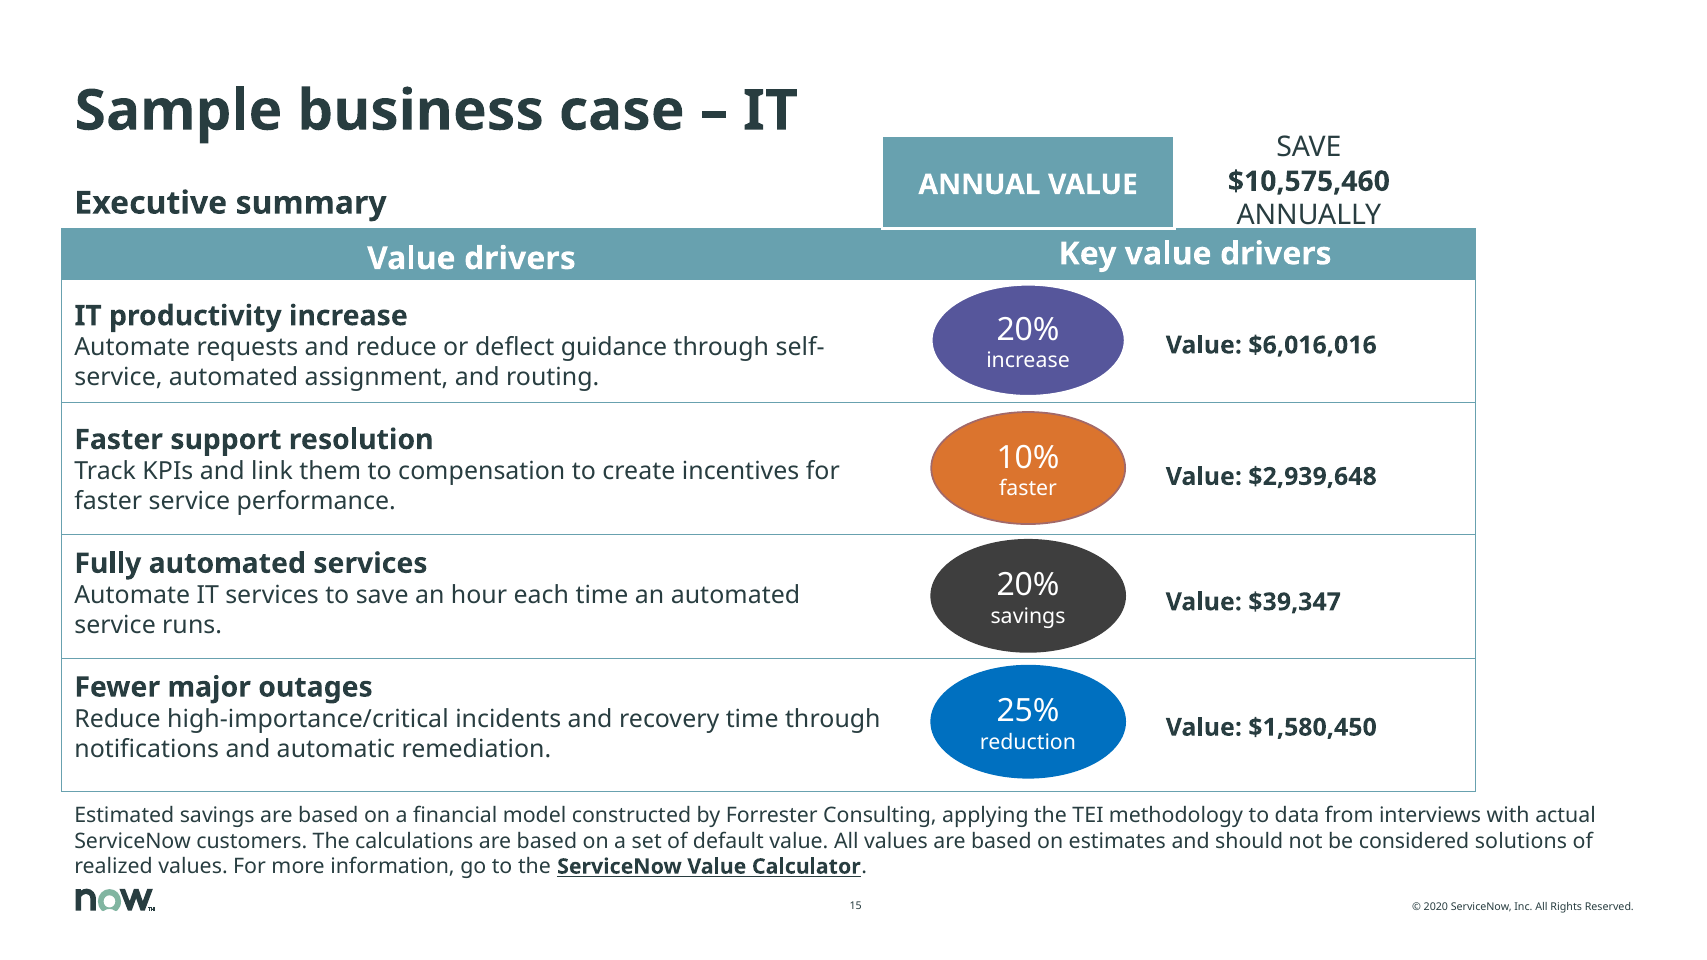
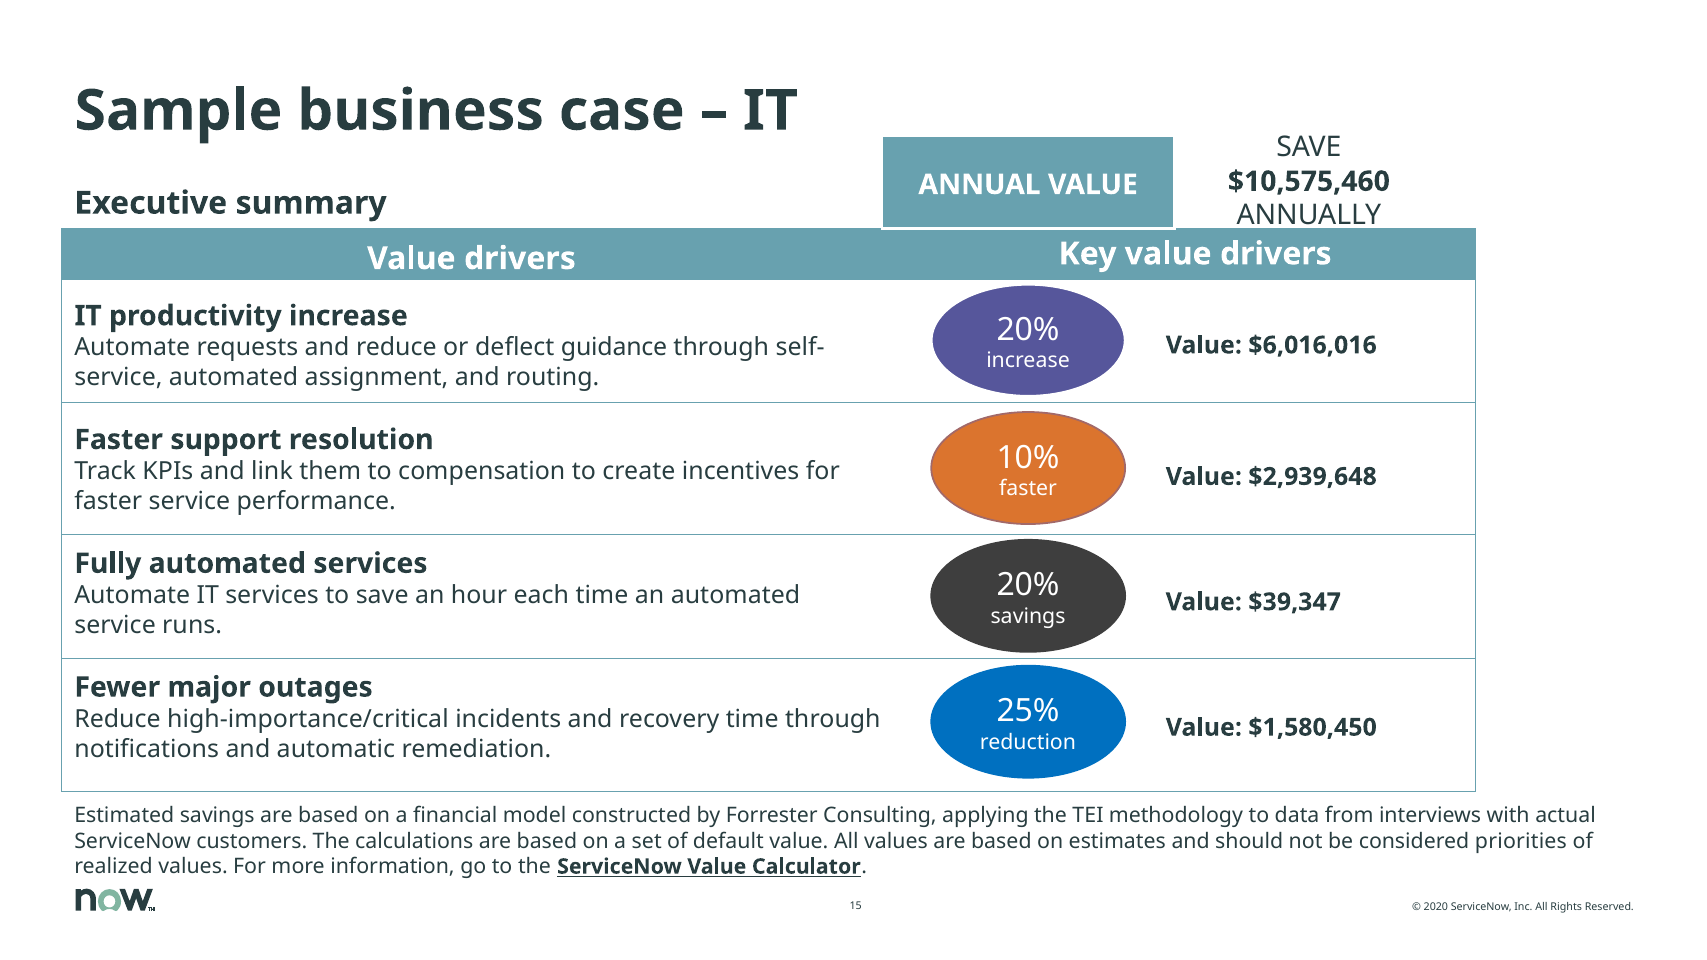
solutions: solutions -> priorities
